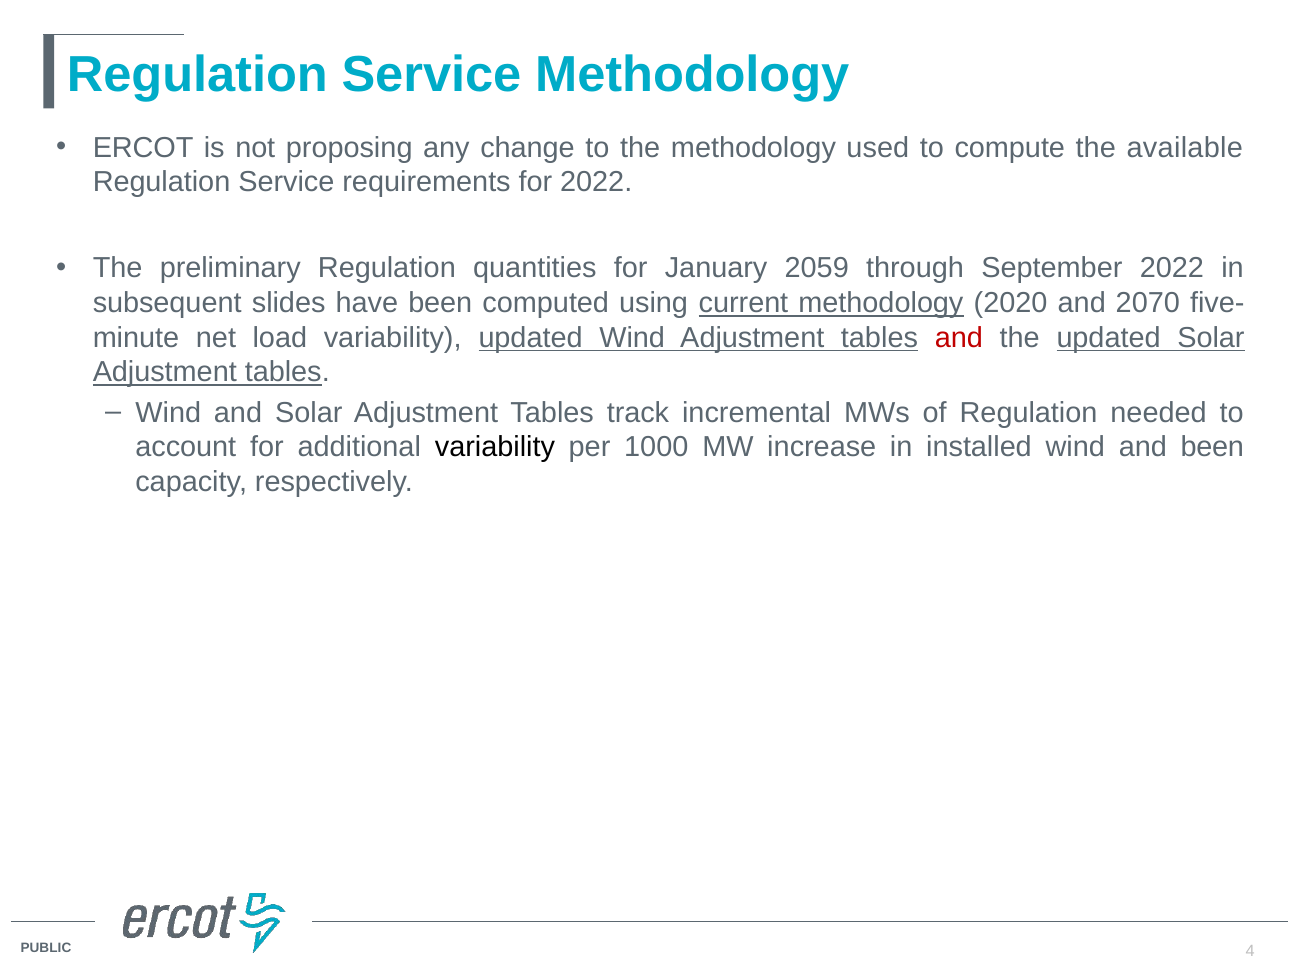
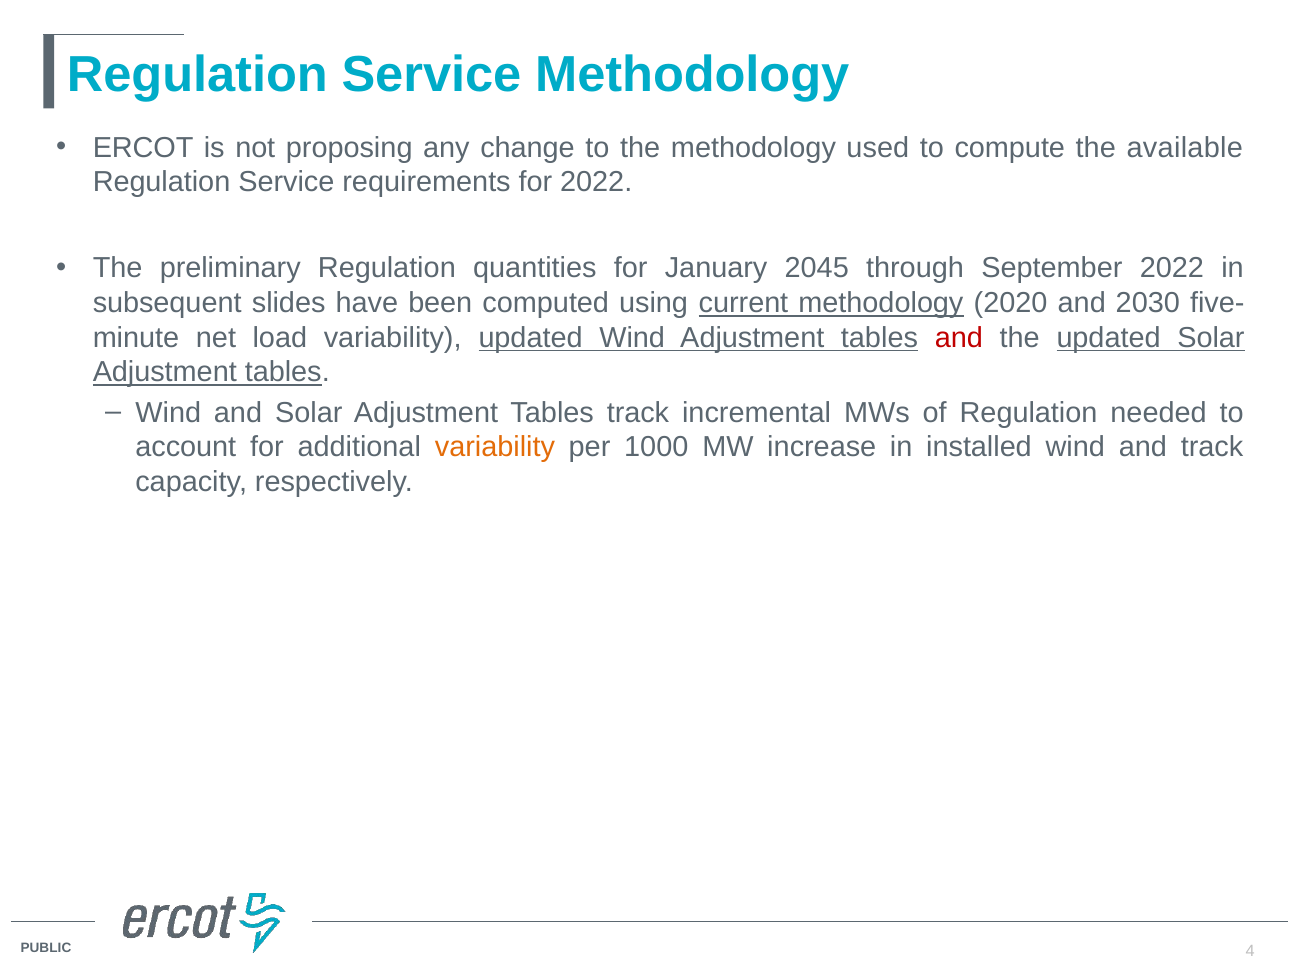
2059: 2059 -> 2045
2070: 2070 -> 2030
variability at (495, 447) colour: black -> orange
and been: been -> track
